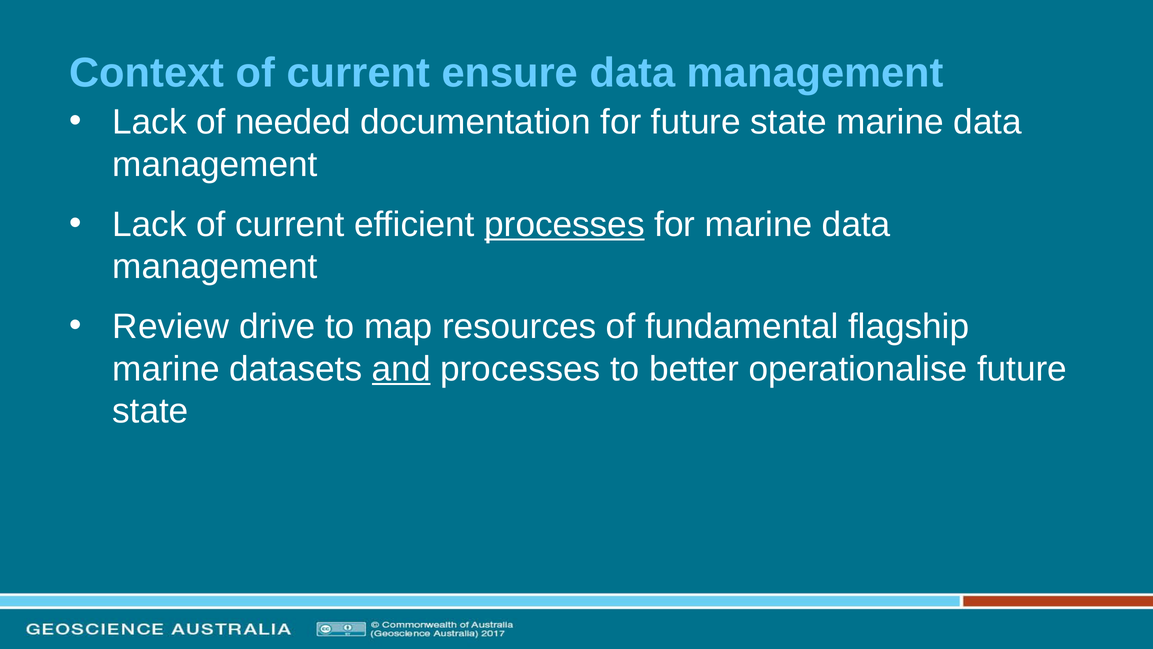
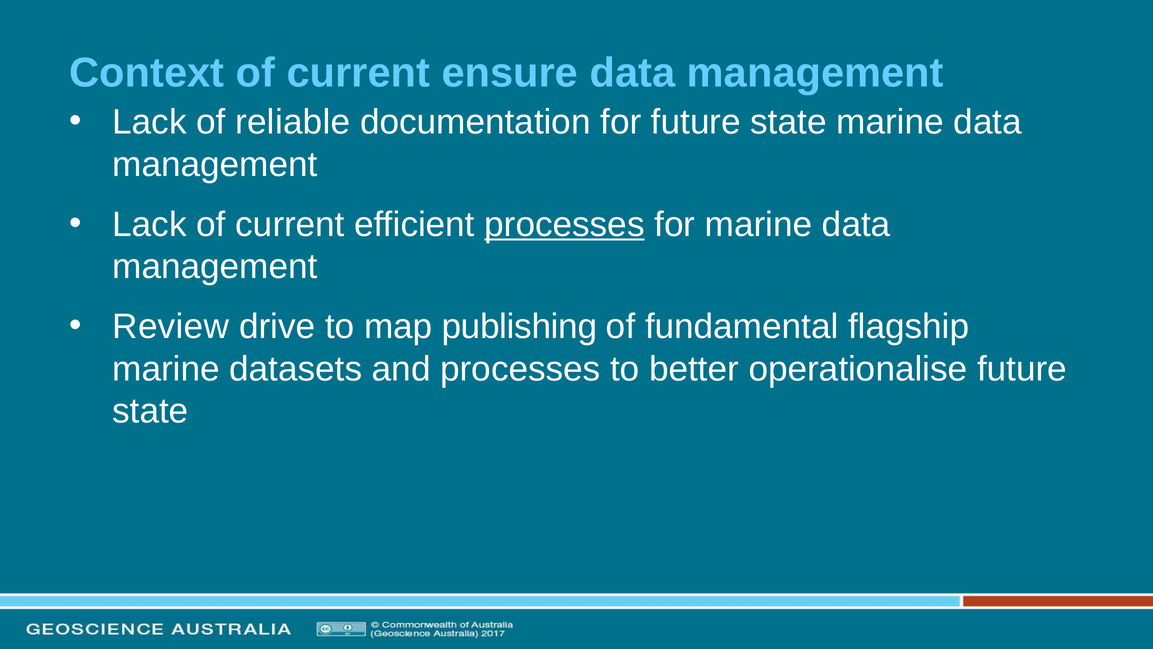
needed: needed -> reliable
resources: resources -> publishing
and underline: present -> none
